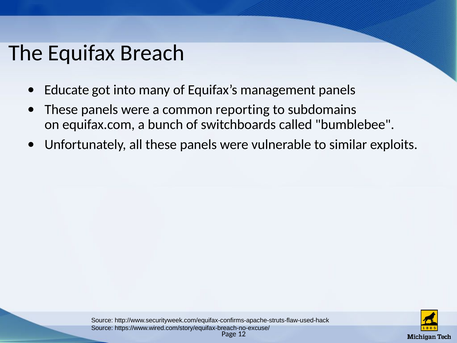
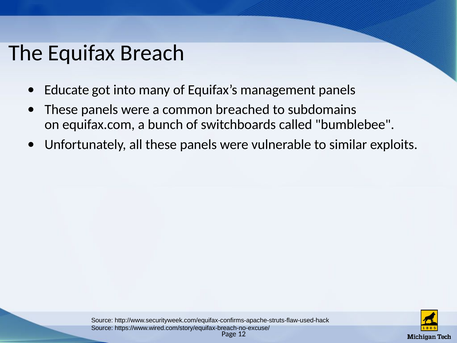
reporting: reporting -> breached
